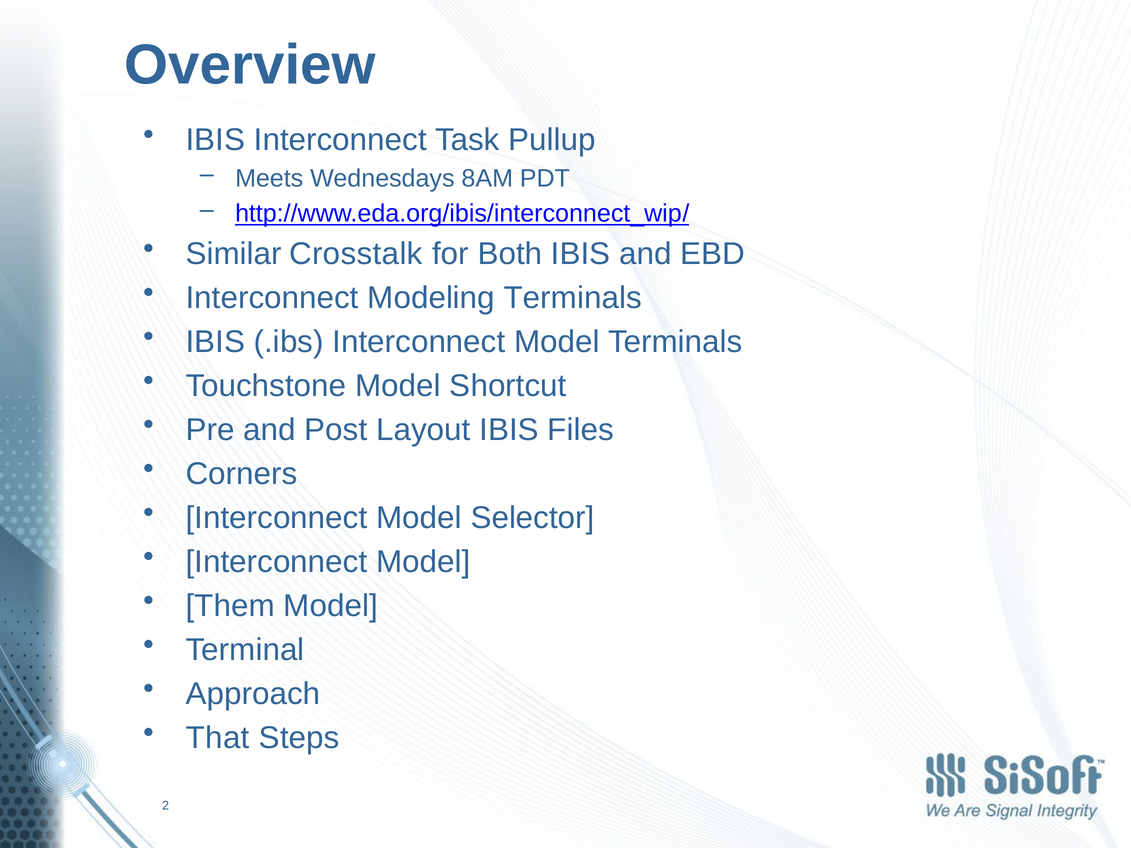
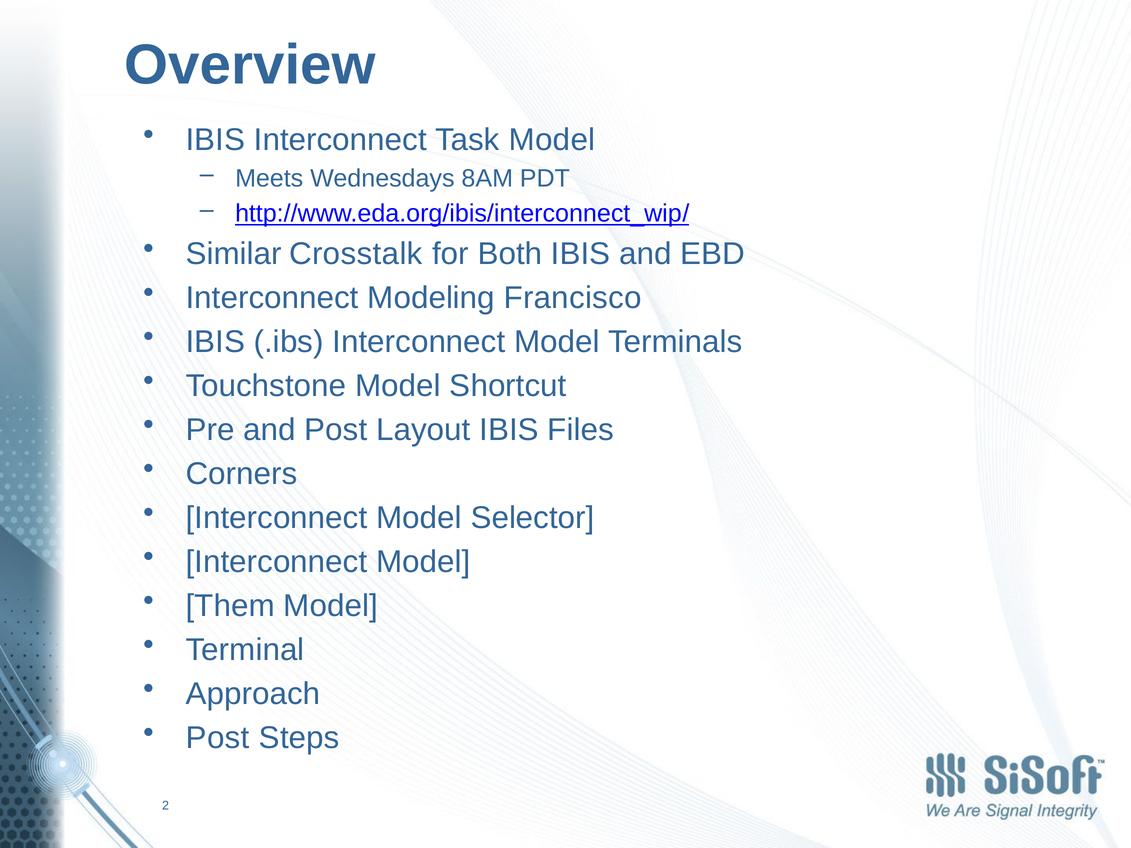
Task Pullup: Pullup -> Model
Modeling Terminals: Terminals -> Francisco
That at (218, 738): That -> Post
